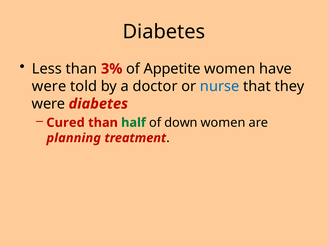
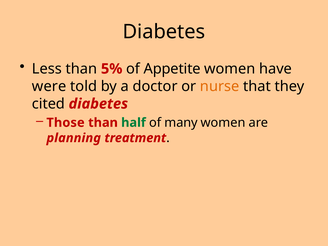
3%: 3% -> 5%
nurse colour: blue -> orange
were at (48, 104): were -> cited
Cured: Cured -> Those
down: down -> many
